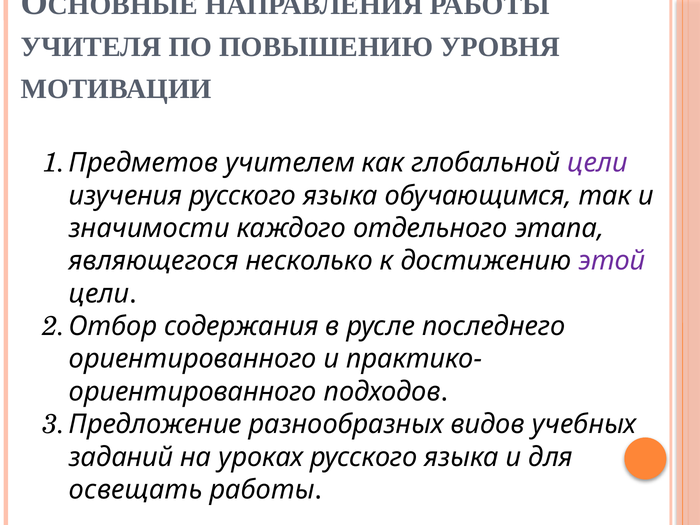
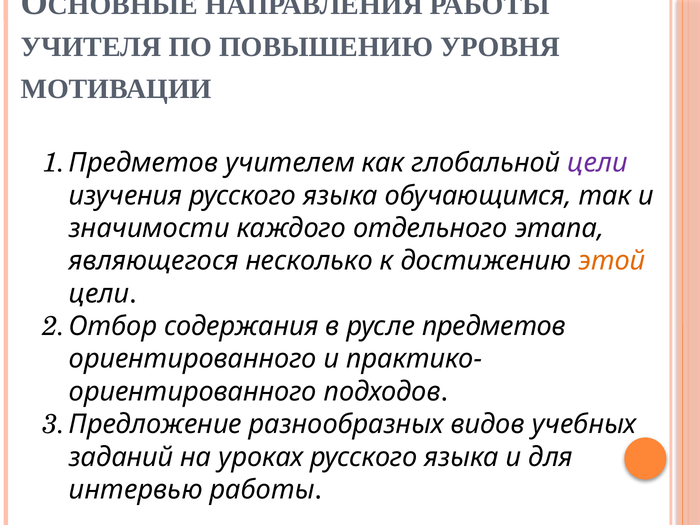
этой colour: purple -> orange
русле последнего: последнего -> предметов
освещать: освещать -> интервью
